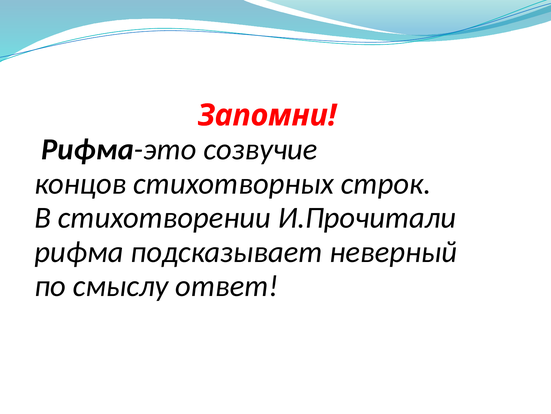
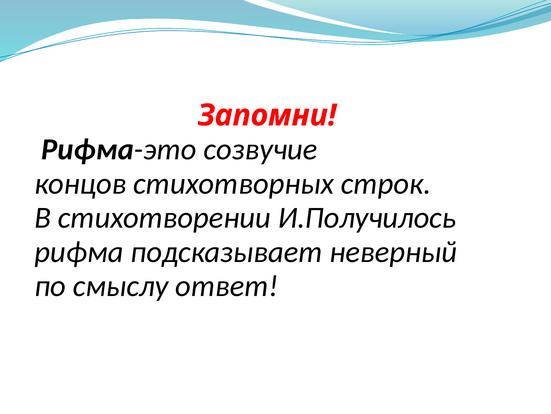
И.Прочитали: И.Прочитали -> И.Получилось
